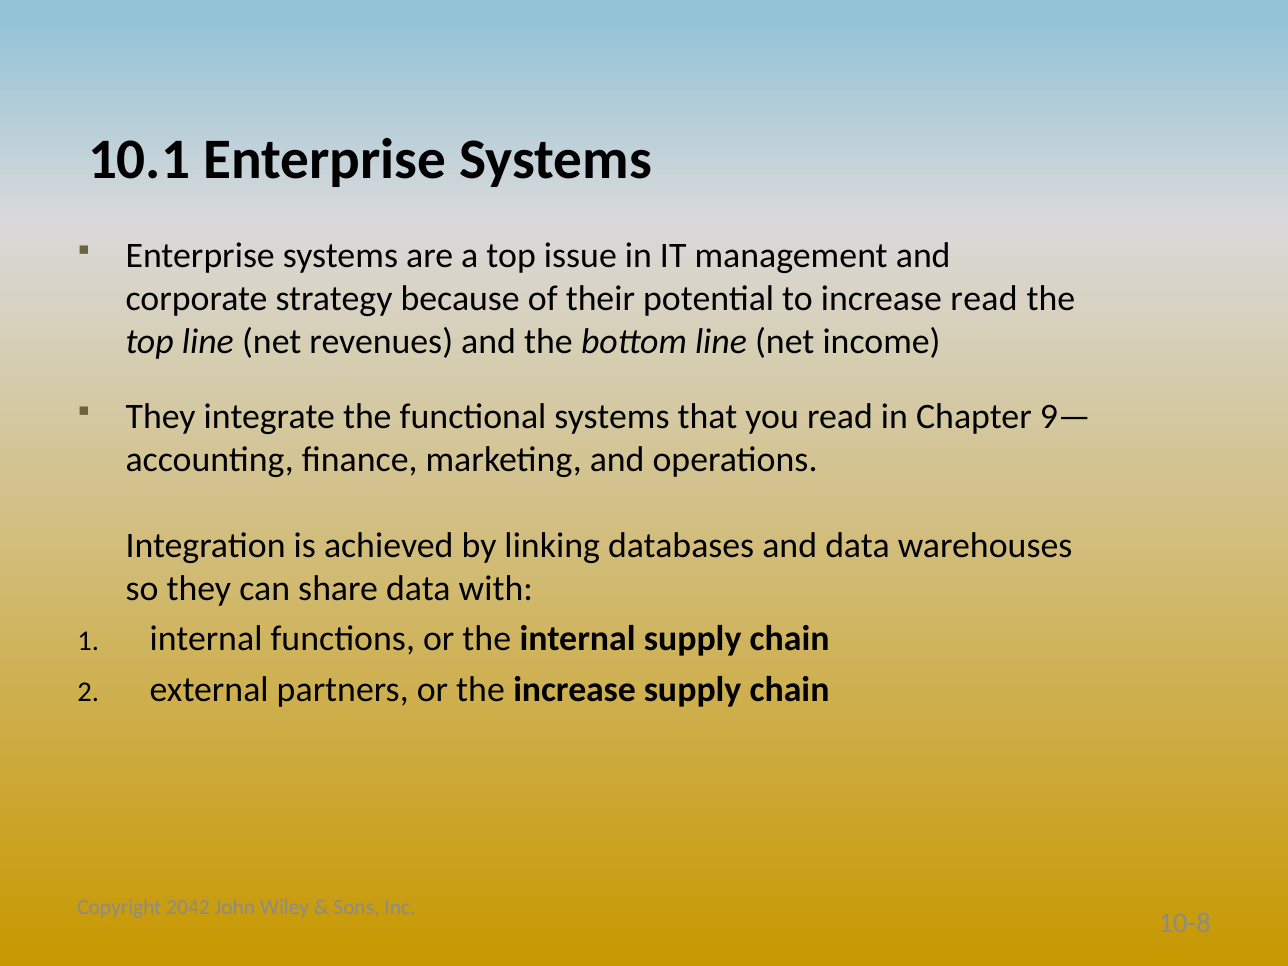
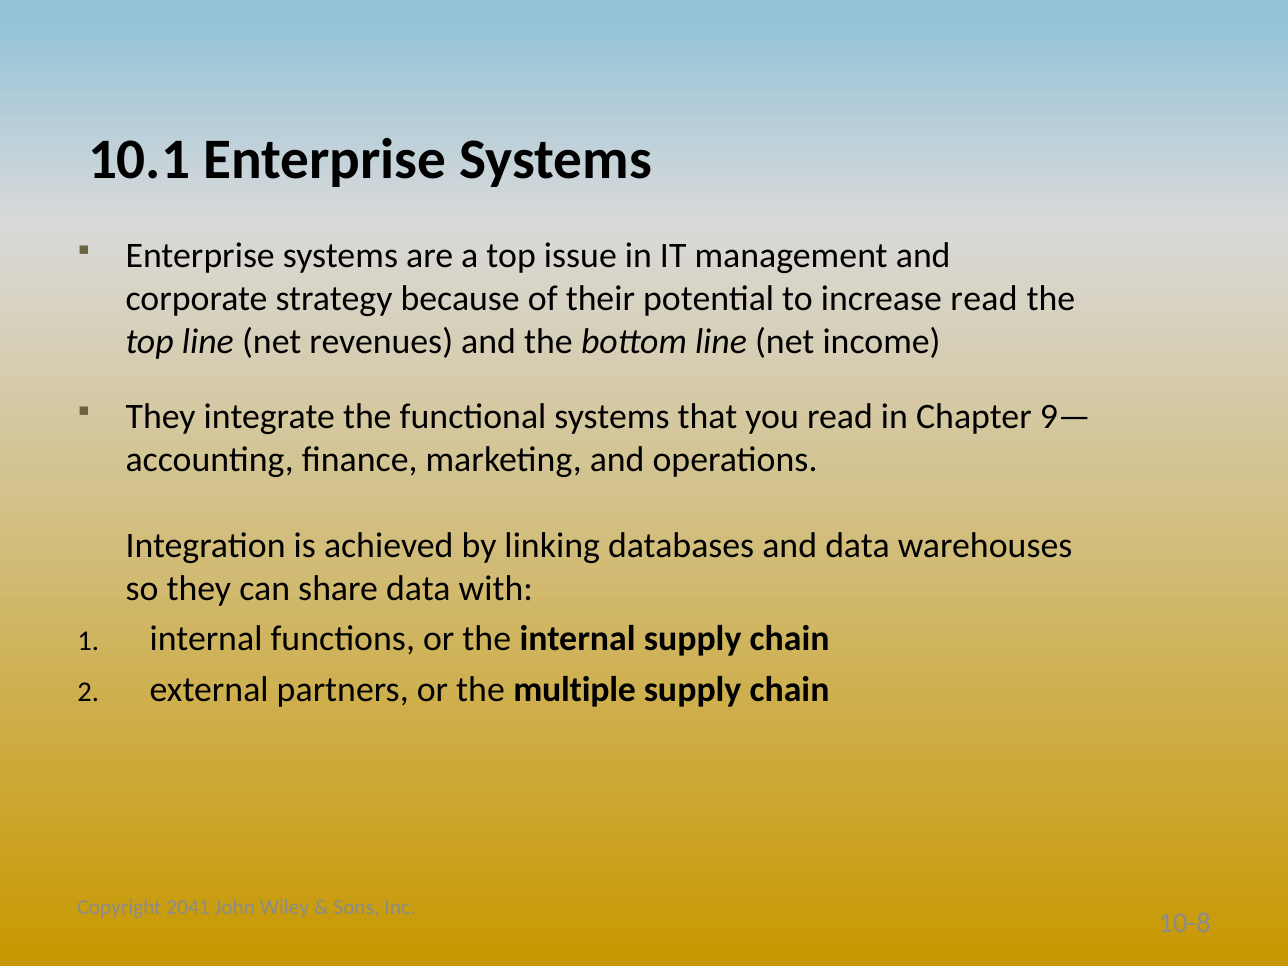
the increase: increase -> multiple
2042: 2042 -> 2041
